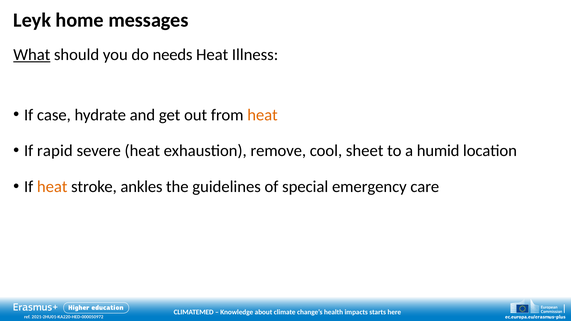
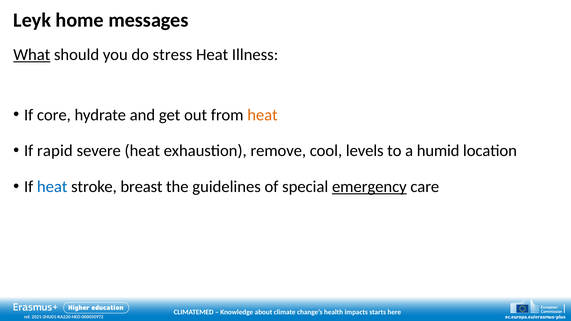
needs: needs -> stress
case: case -> core
sheet: sheet -> levels
heat at (52, 187) colour: orange -> blue
ankles: ankles -> breast
emergency underline: none -> present
